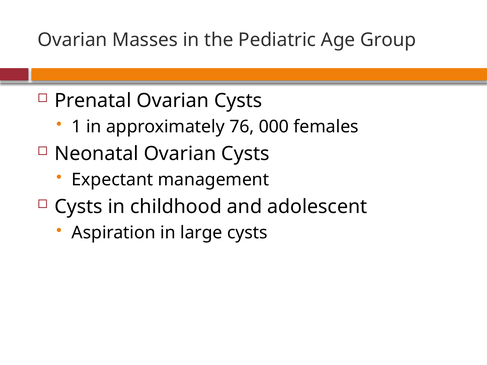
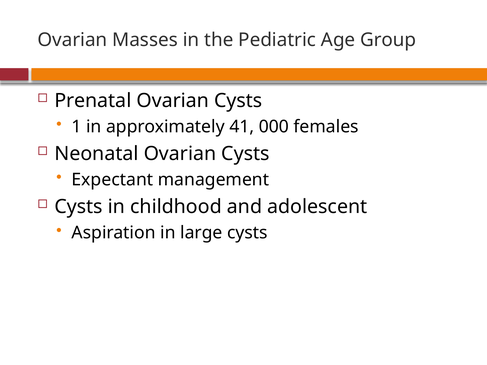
76: 76 -> 41
